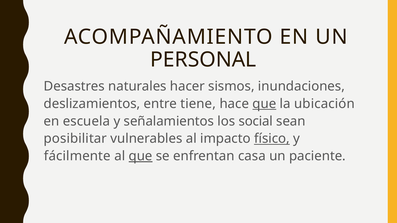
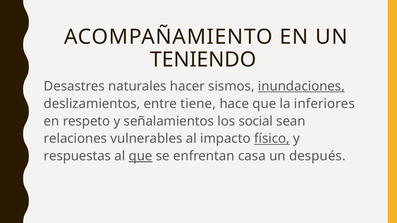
PERSONAL: PERSONAL -> TENIENDO
inundaciones underline: none -> present
que at (264, 104) underline: present -> none
ubicación: ubicación -> inferiores
escuela: escuela -> respeto
posibilitar: posibilitar -> relaciones
fácilmente: fácilmente -> respuestas
paciente: paciente -> después
